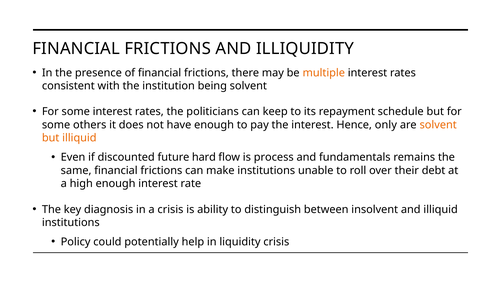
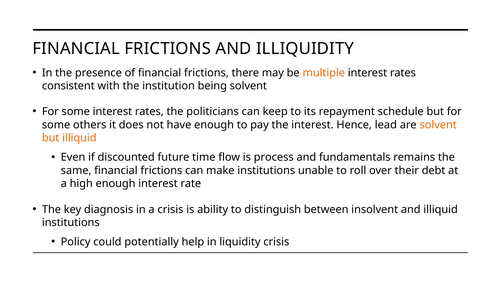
only: only -> lead
hard: hard -> time
